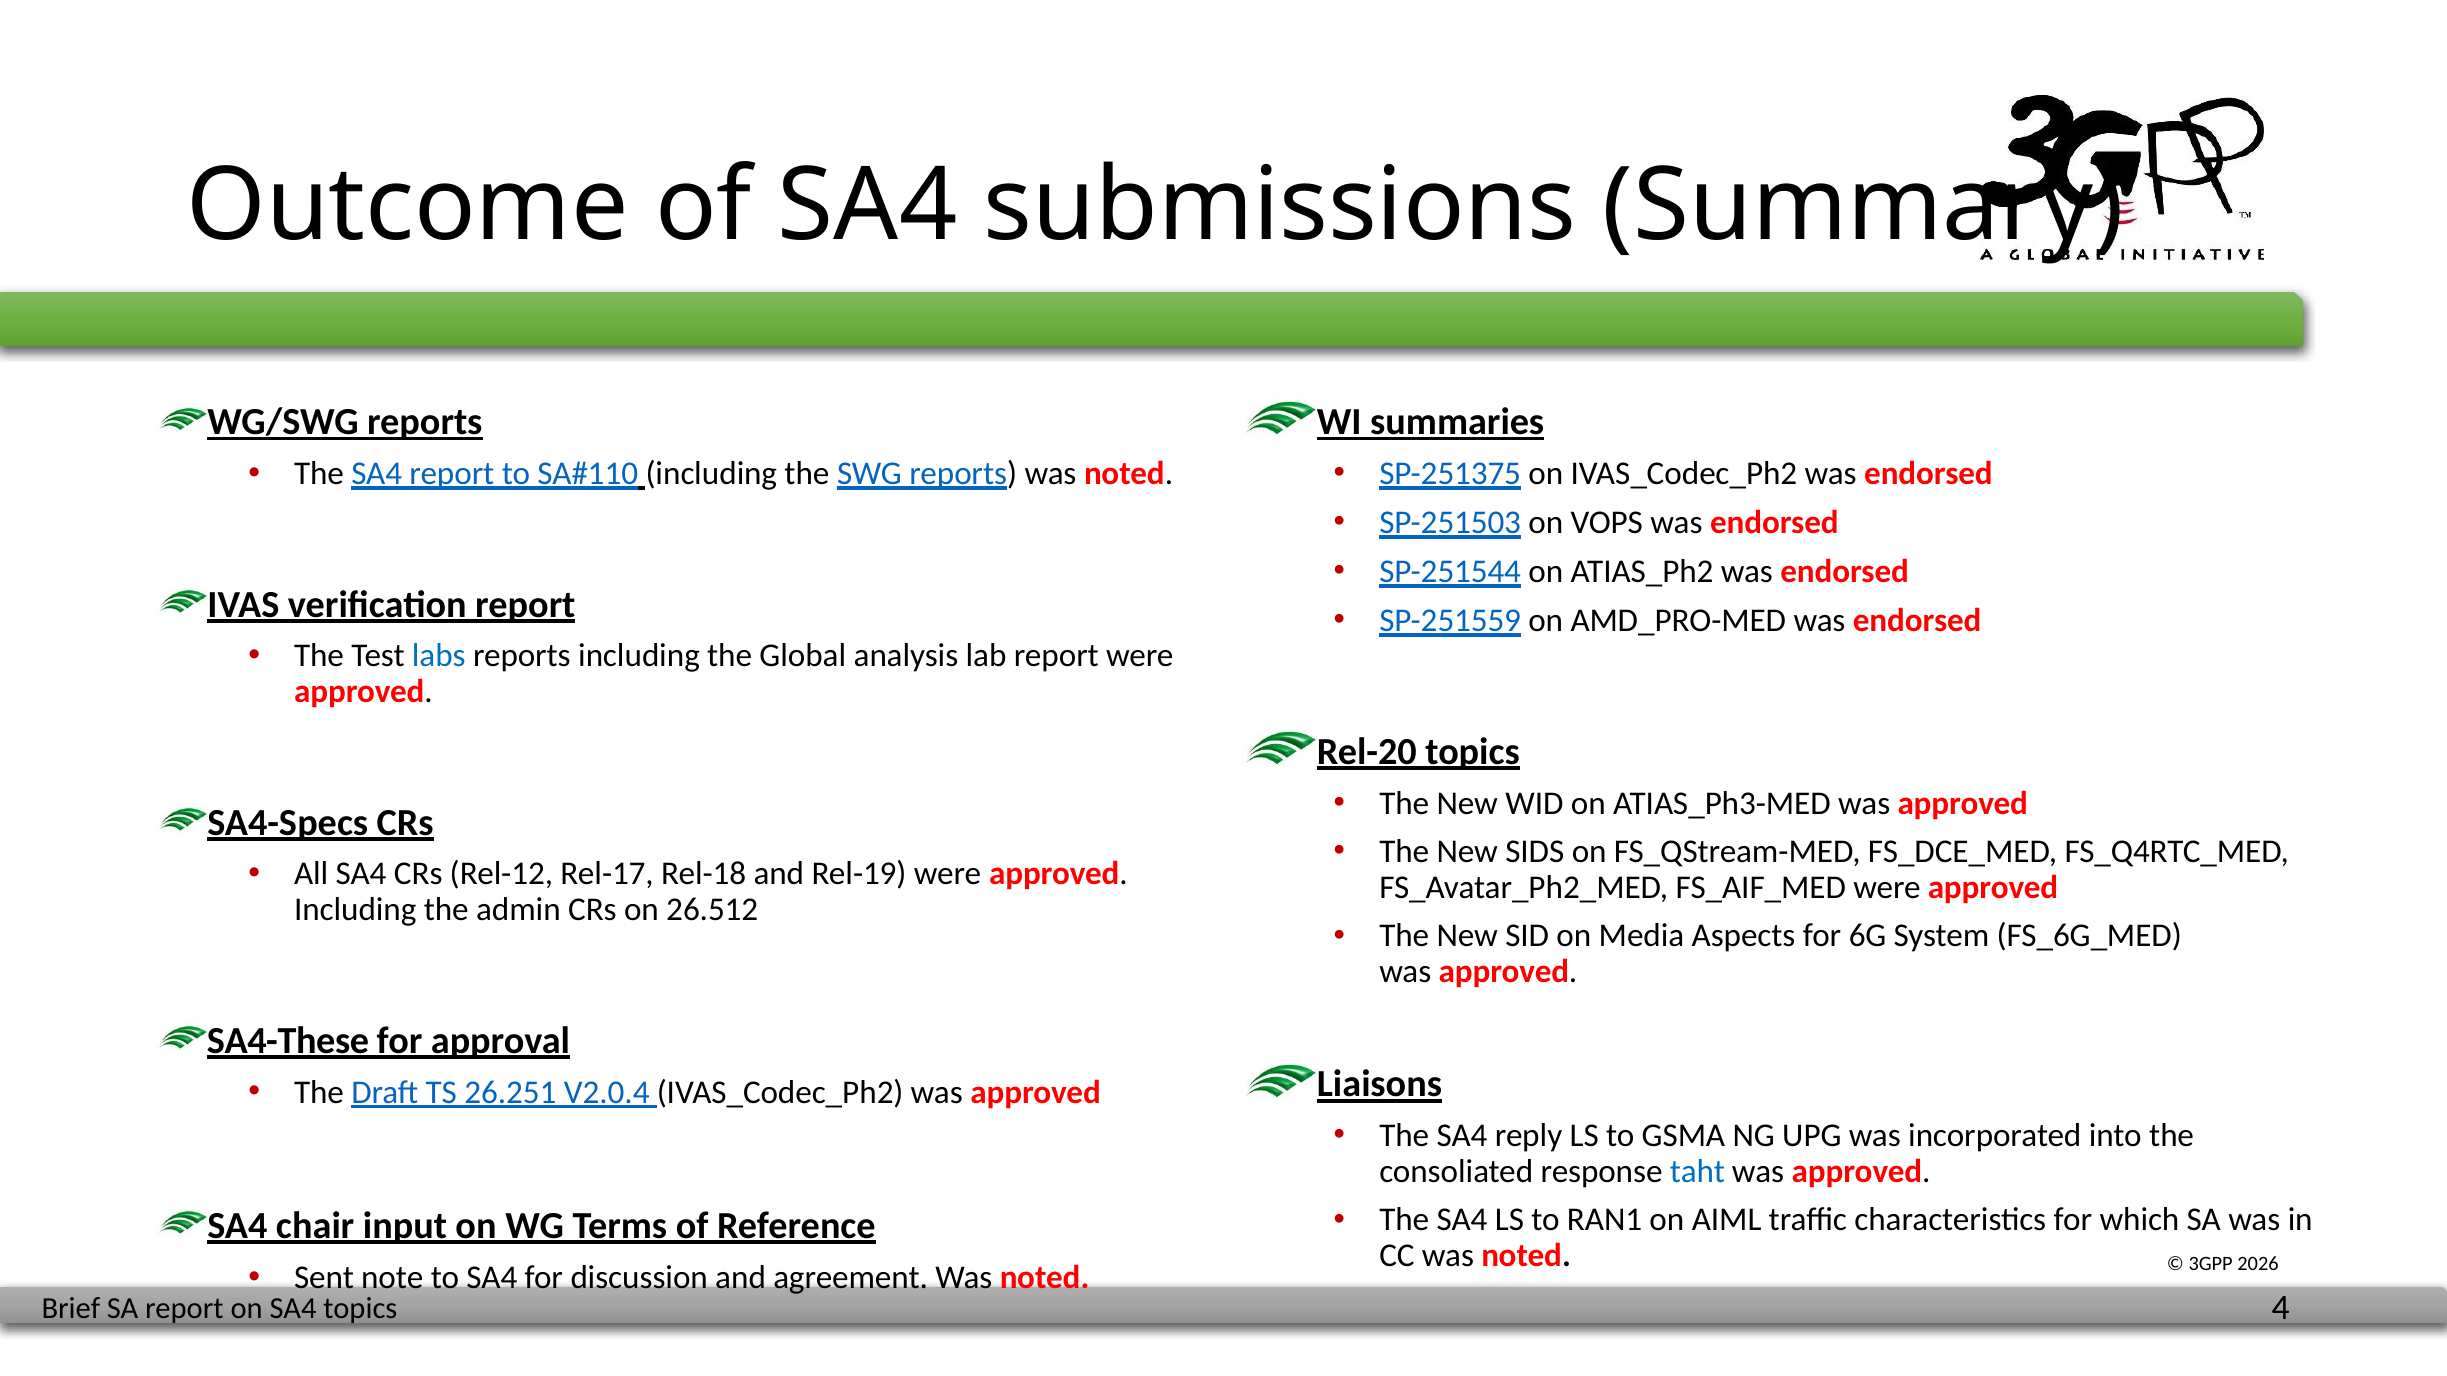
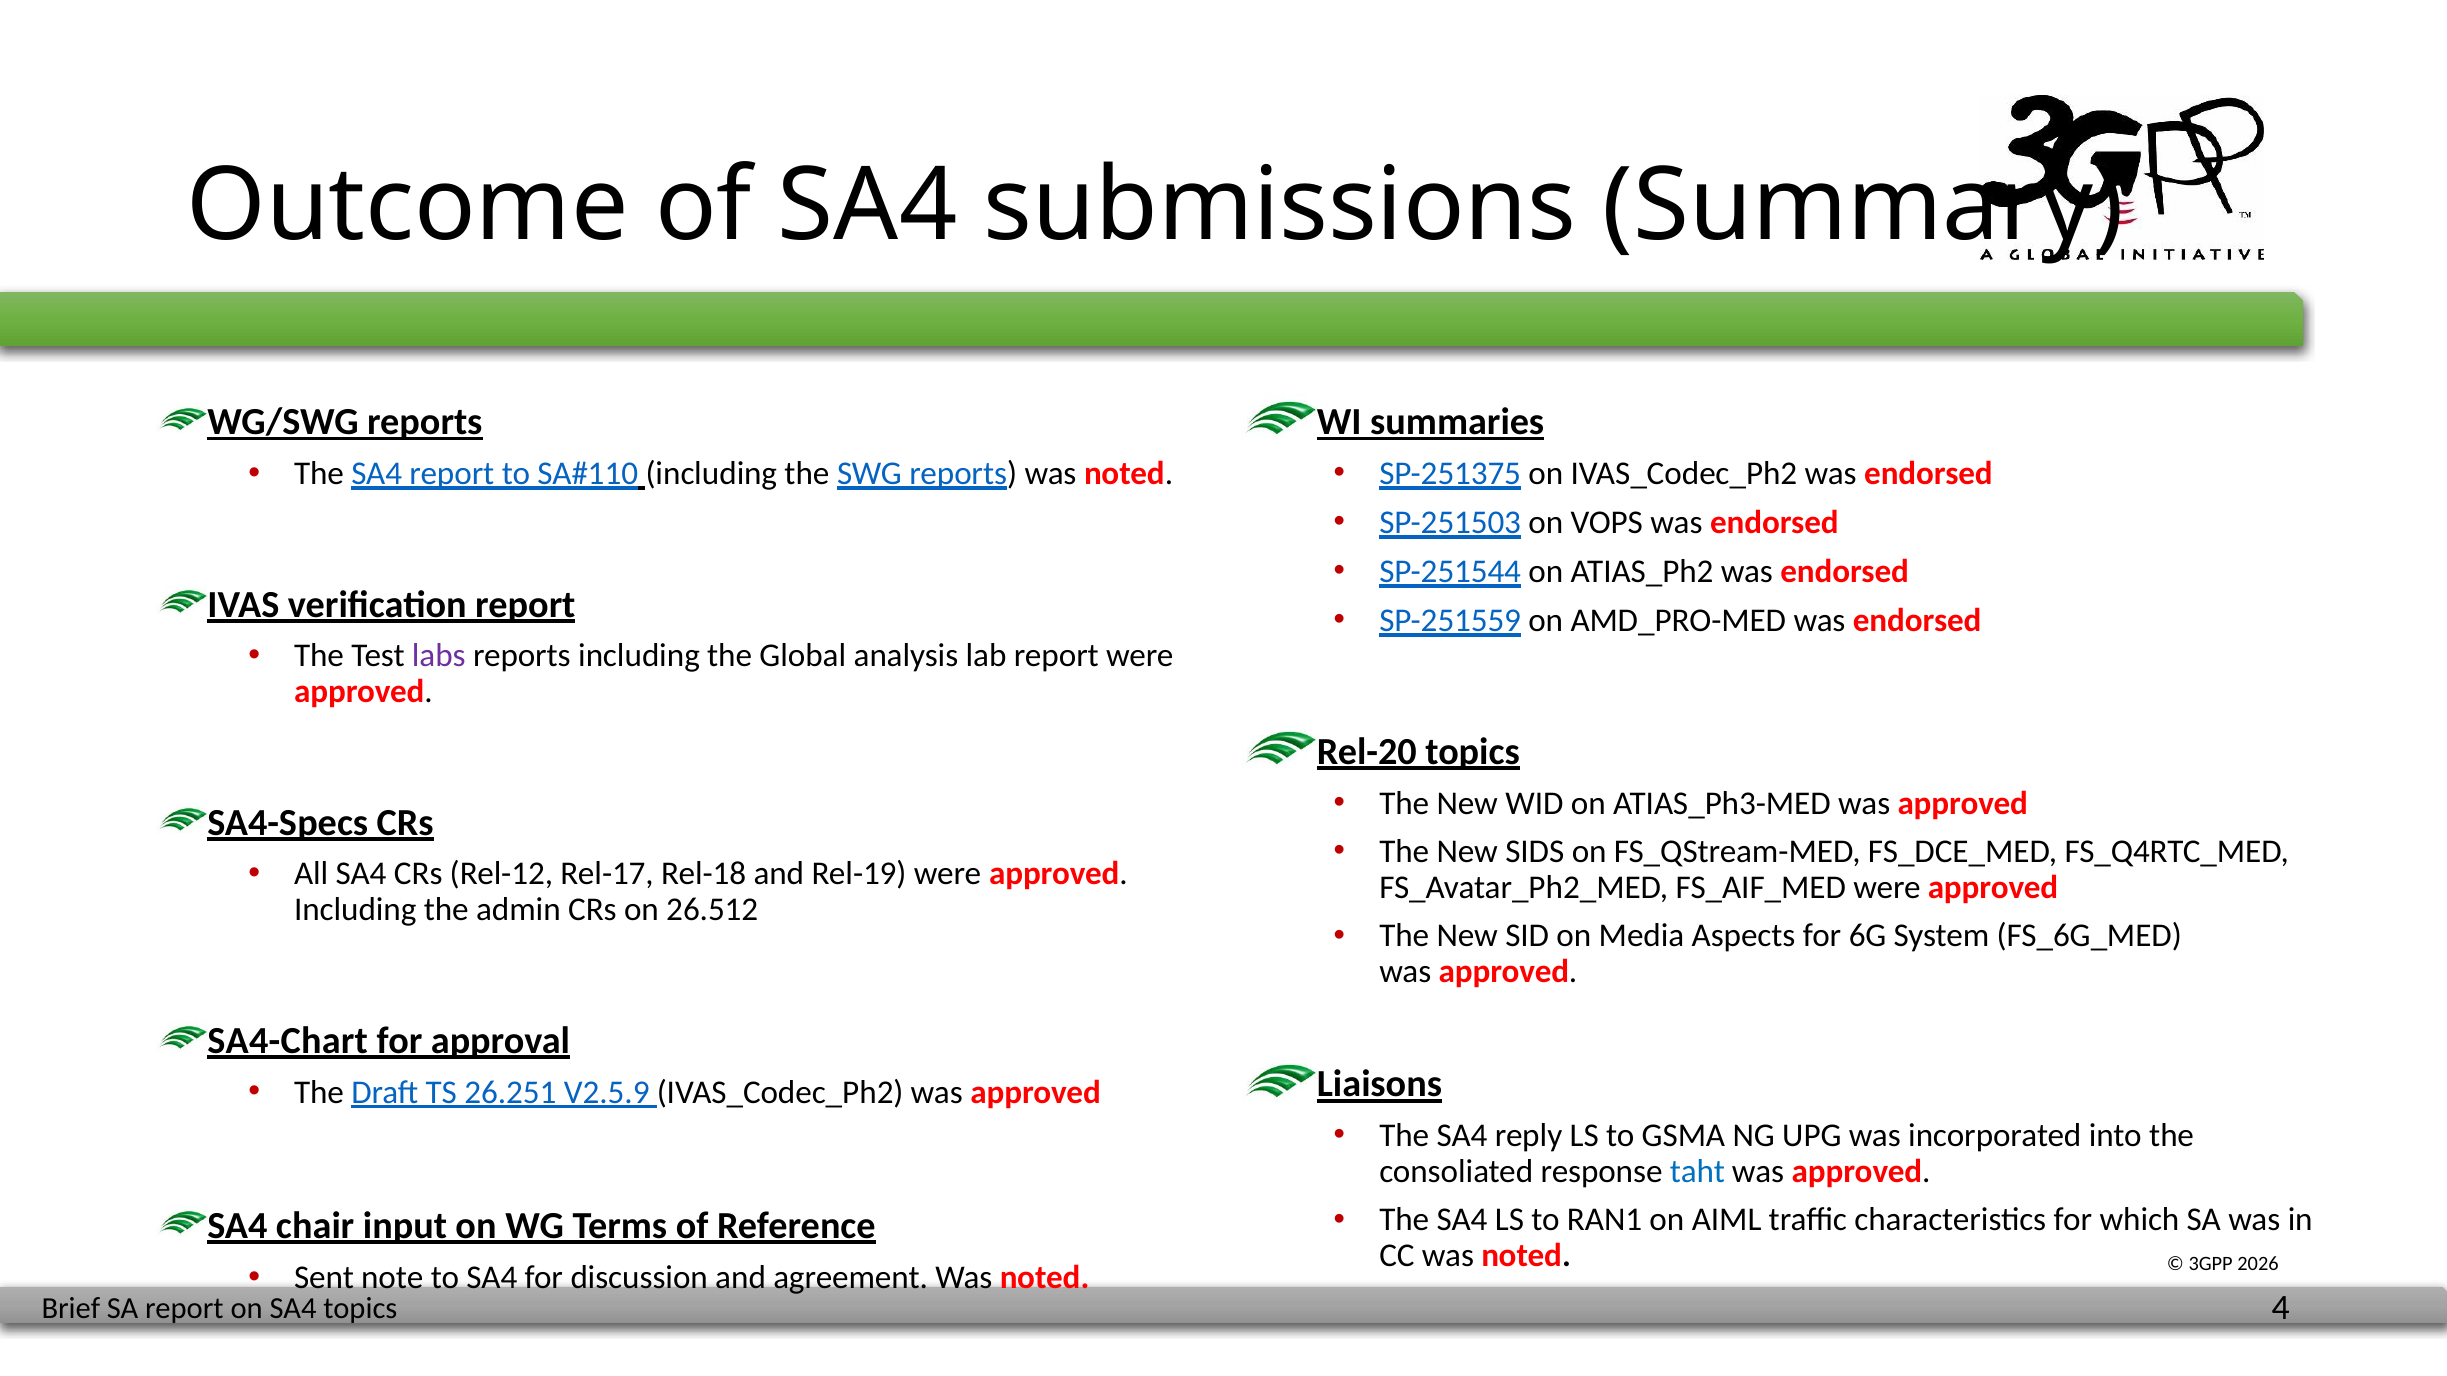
labs colour: blue -> purple
SA4-These: SA4-These -> SA4-Chart
V2.0.4: V2.0.4 -> V2.5.9
